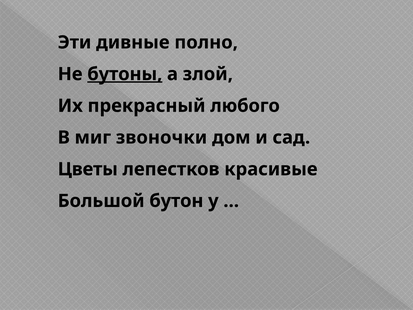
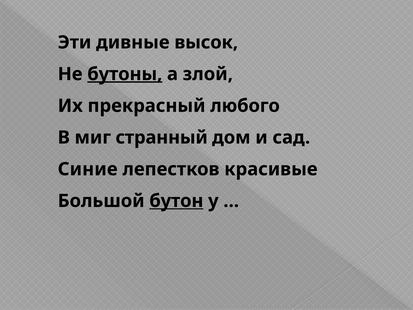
полно: полно -> высок
звоночки: звоночки -> странный
Цветы: Цветы -> Синие
бутон underline: none -> present
